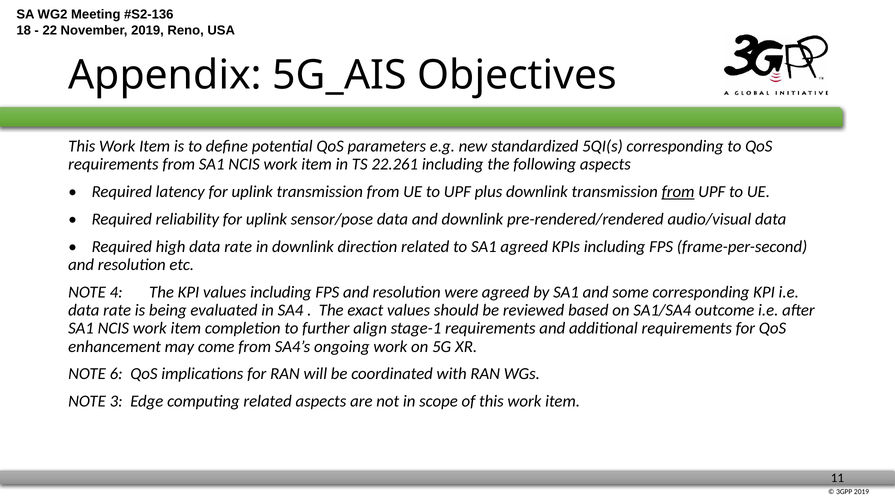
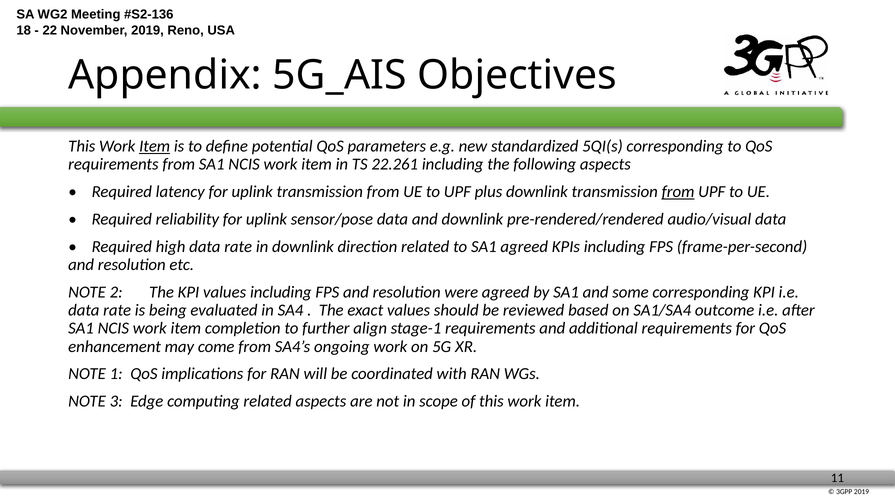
Item at (155, 146) underline: none -> present
4: 4 -> 2
6: 6 -> 1
